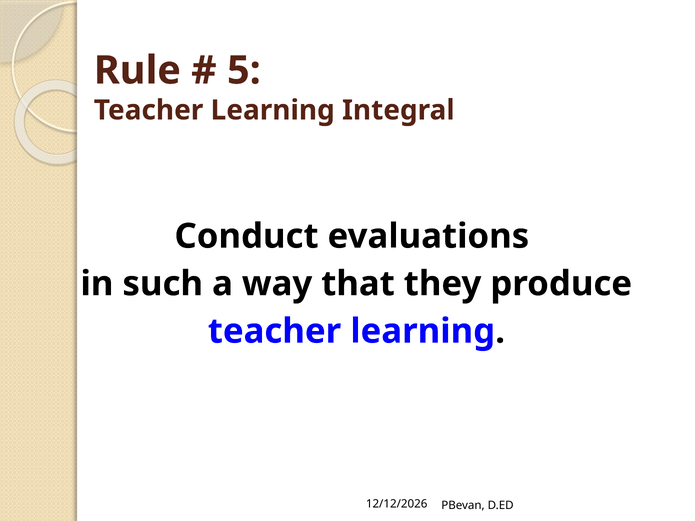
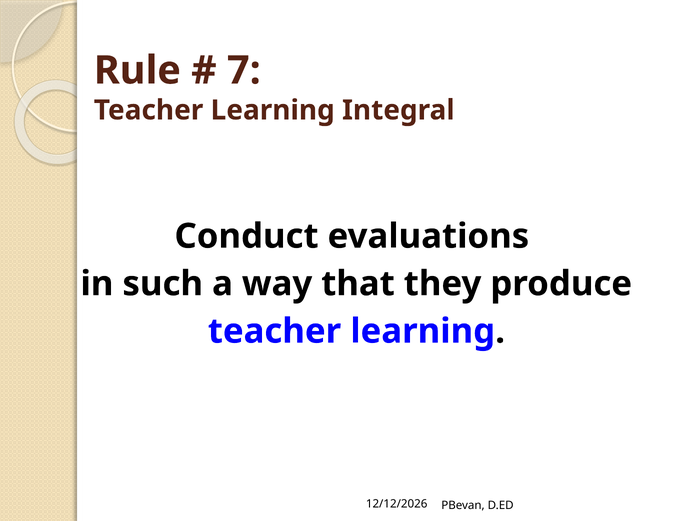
5: 5 -> 7
